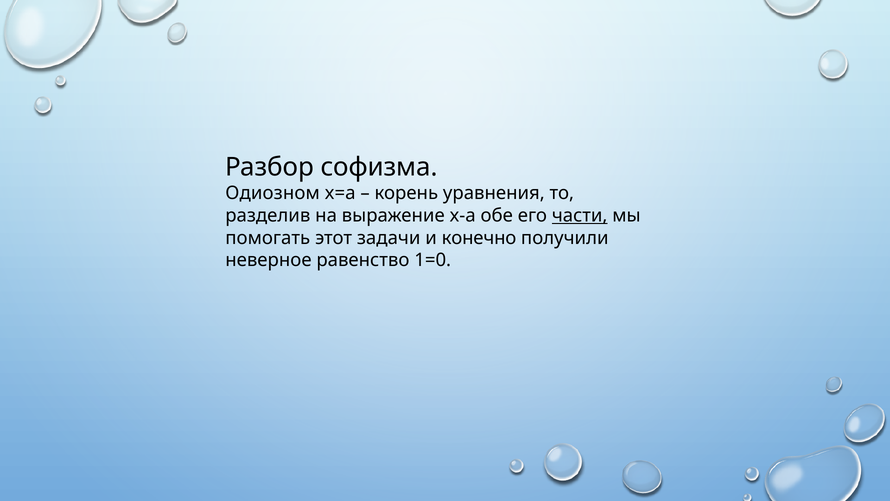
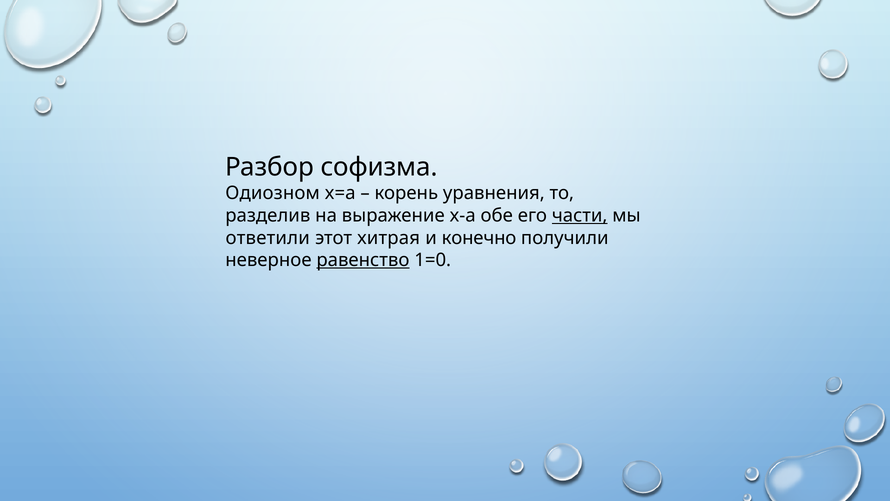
помогать: помогать -> ответили
задачи: задачи -> хитрая
равенство underline: none -> present
